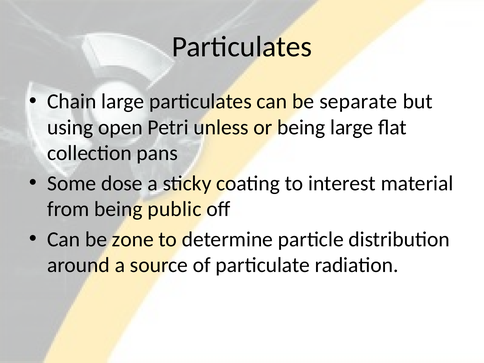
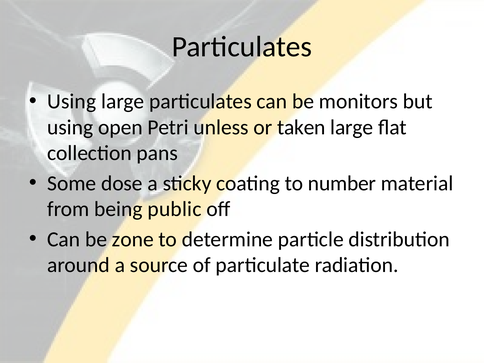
Chain at (72, 102): Chain -> Using
separate: separate -> monitors
or being: being -> taken
interest: interest -> number
